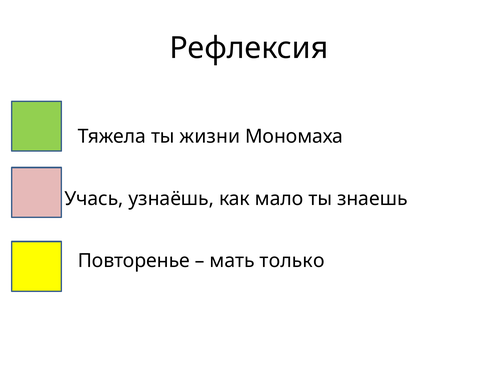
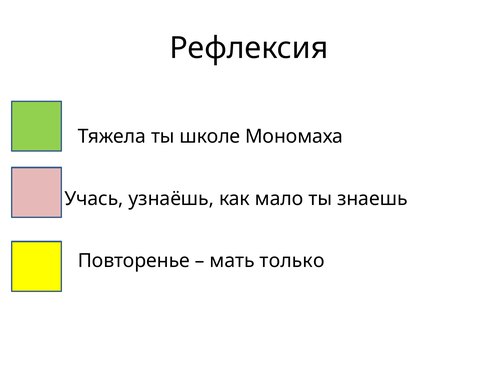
жизни: жизни -> школе
